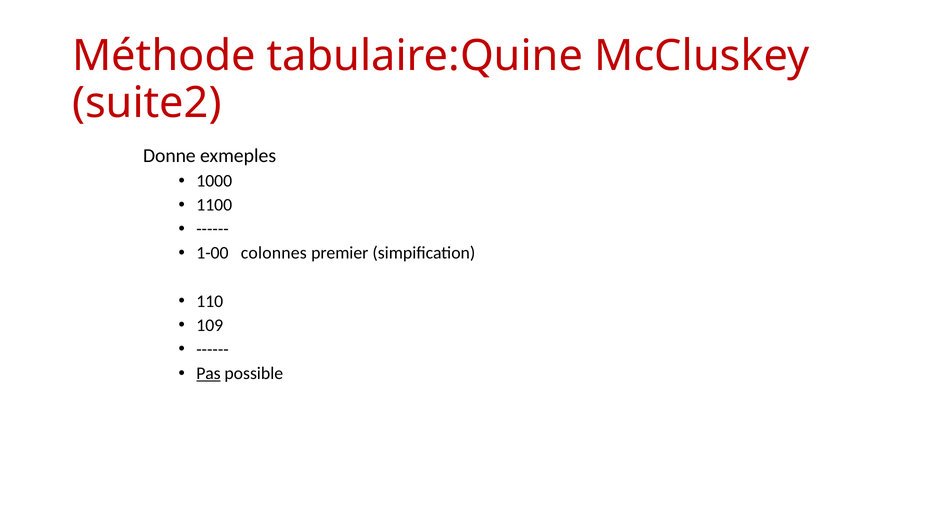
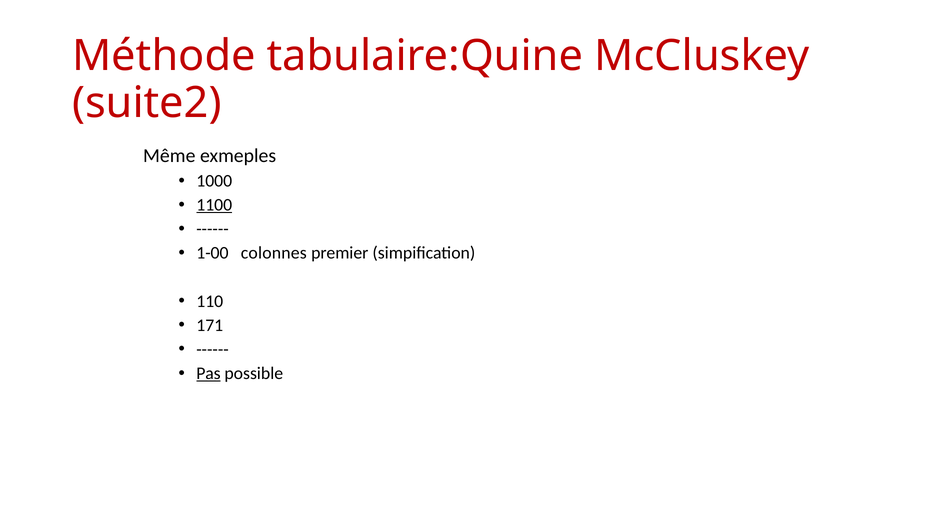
Donne: Donne -> Même
1100 underline: none -> present
109: 109 -> 171
